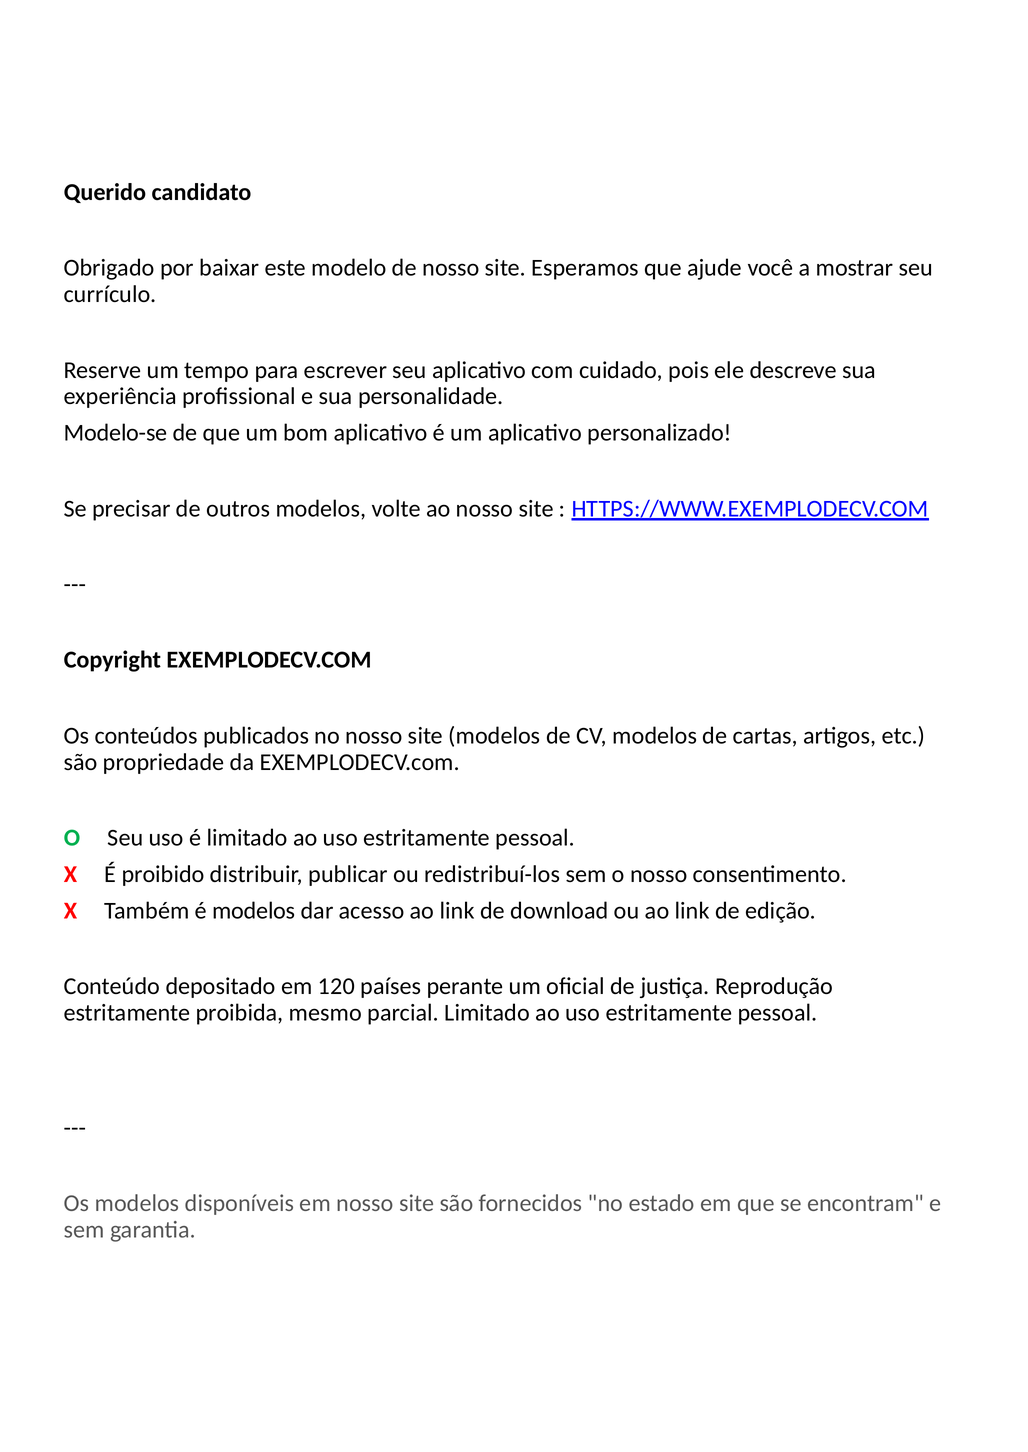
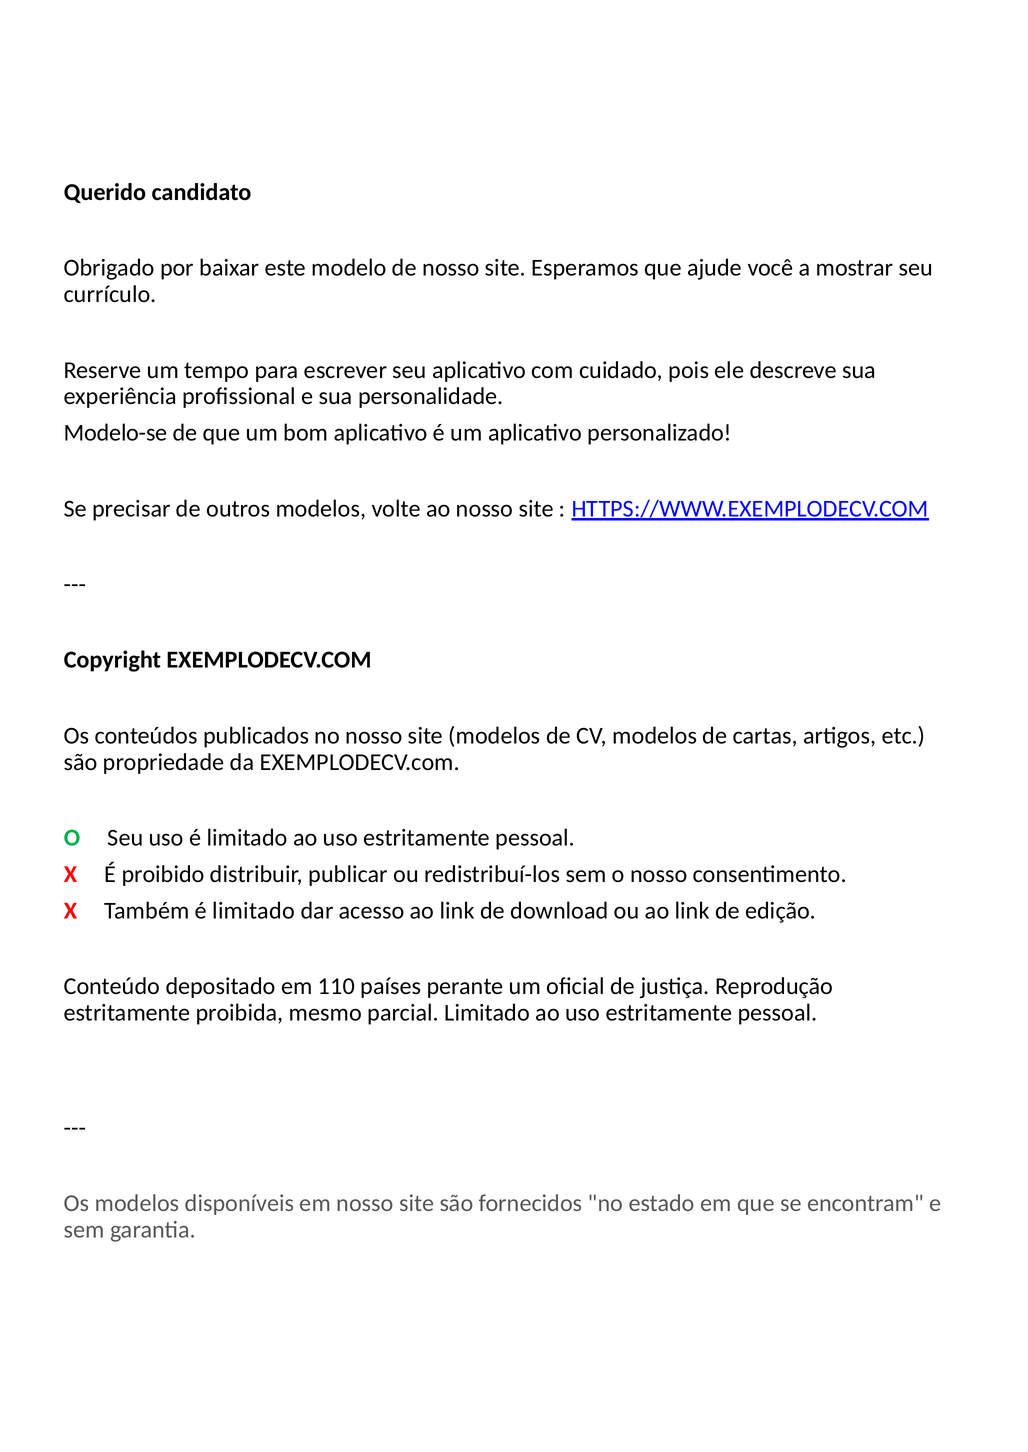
Também é modelos: modelos -> limitado
120: 120 -> 110
